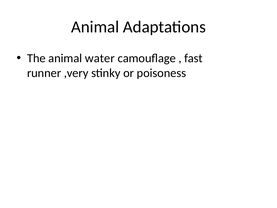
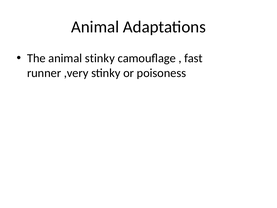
animal water: water -> stinky
